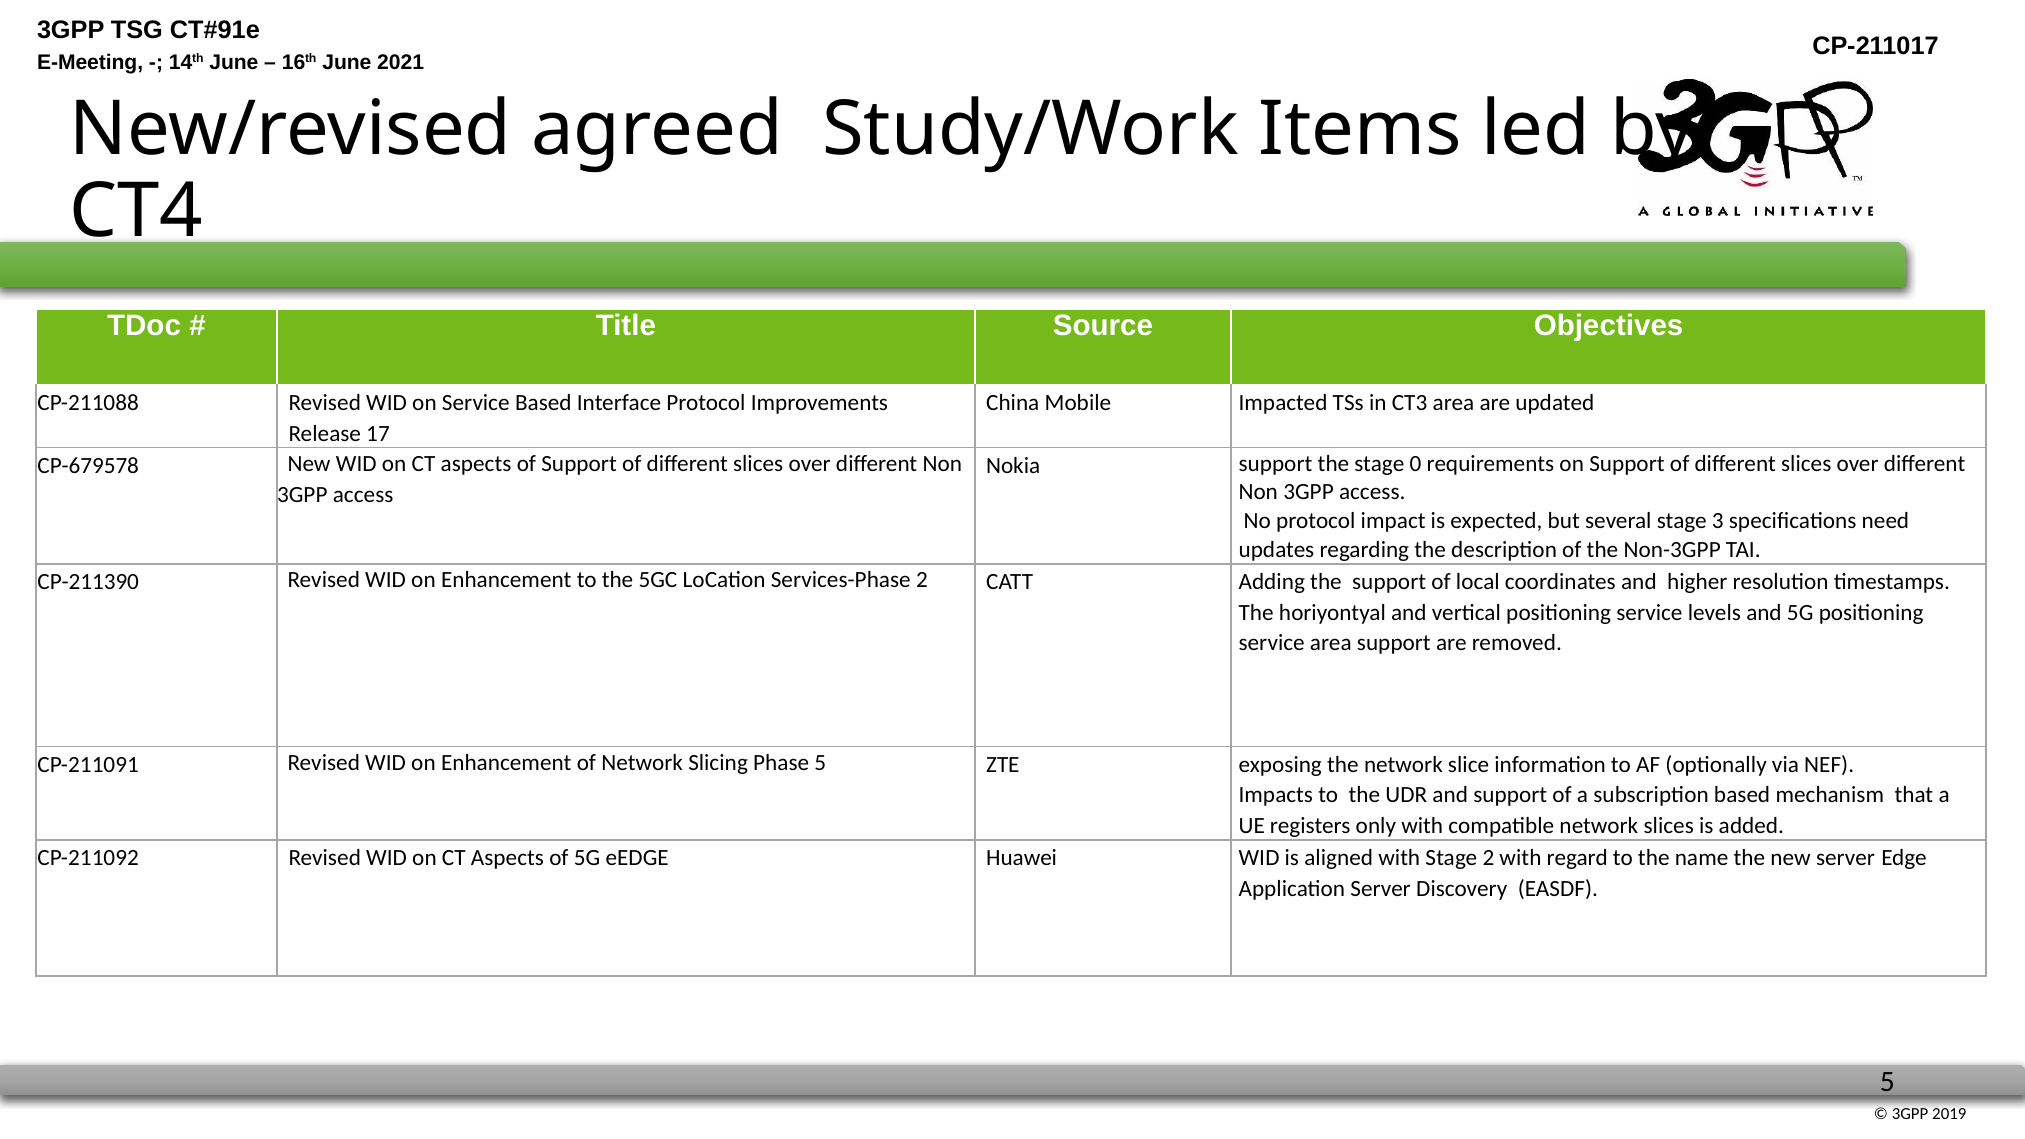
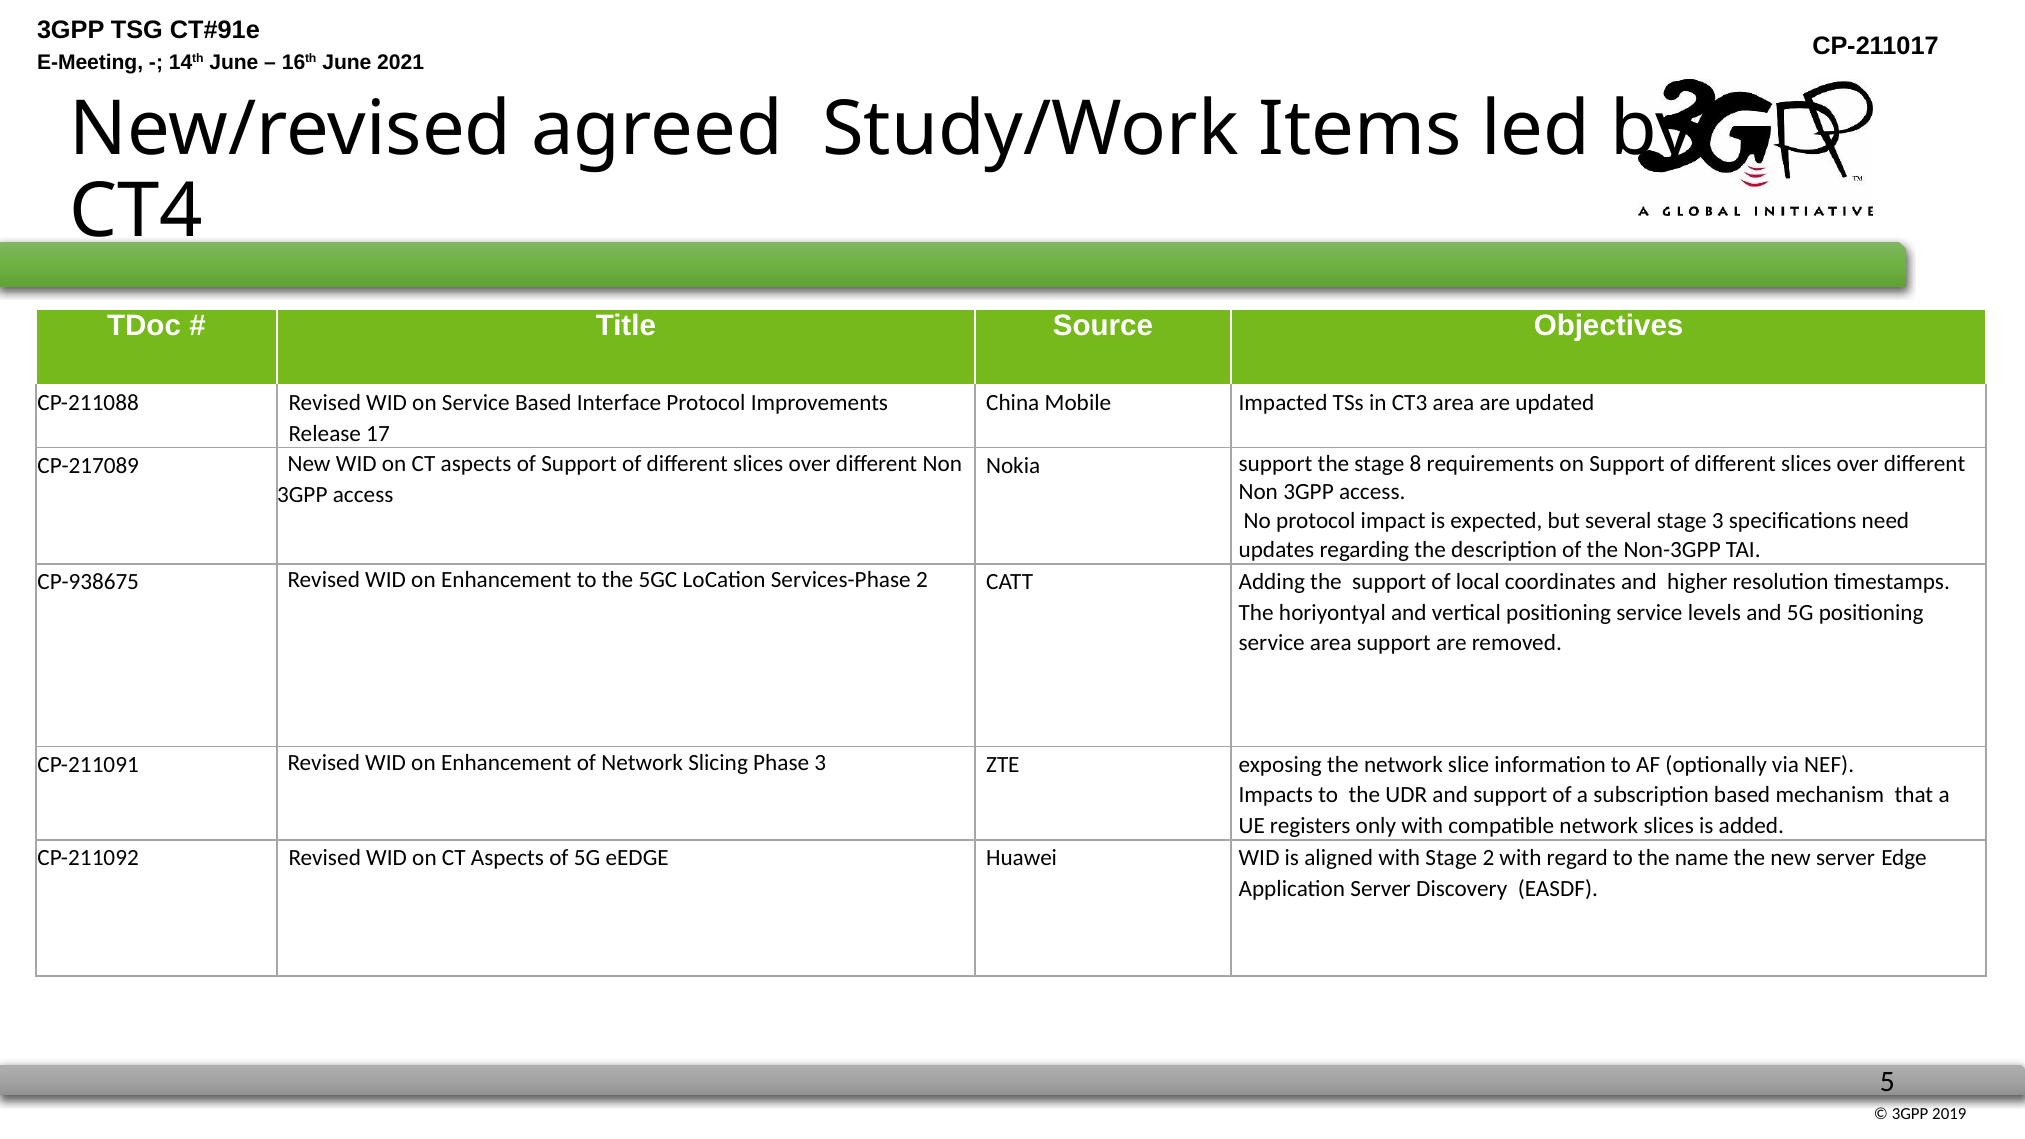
CP-679578: CP-679578 -> CP-217089
0: 0 -> 8
CP-211390: CP-211390 -> CP-938675
Phase 5: 5 -> 3
